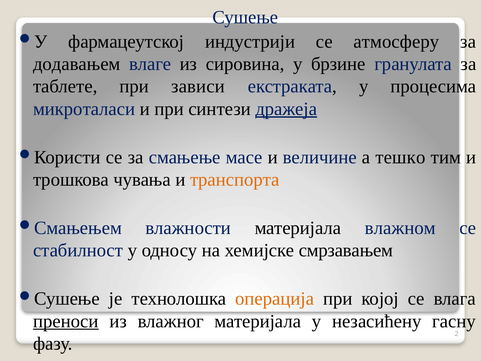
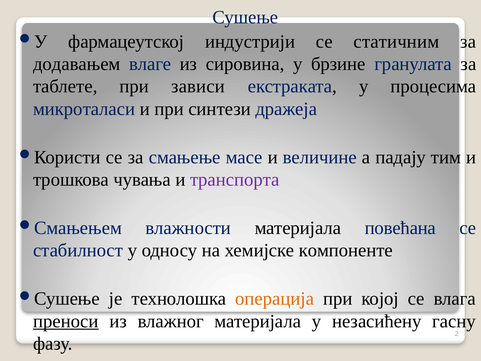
атмосферу: атмосферу -> статичним
дражеја underline: present -> none
тешко: тешко -> падају
транспорта colour: orange -> purple
влажном: влажном -> повећана
смрзавањем: смрзавањем -> компоненте
